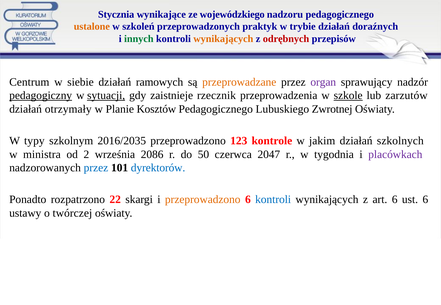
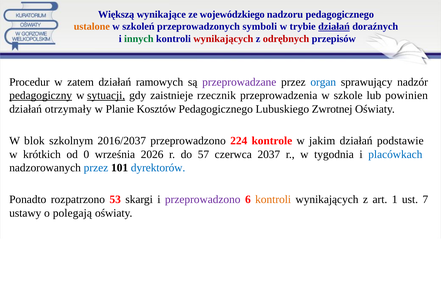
Stycznia: Stycznia -> Większą
praktyk: praktyk -> symboli
działań at (334, 27) underline: none -> present
wynikających at (223, 39) colour: orange -> red
Centrum: Centrum -> Procedur
siebie: siebie -> zatem
przeprowadzane colour: orange -> purple
organ colour: purple -> blue
szkole underline: present -> none
zarzutów: zarzutów -> powinien
typy: typy -> blok
2016/2035: 2016/2035 -> 2016/2037
123: 123 -> 224
szkolnych: szkolnych -> podstawie
ministra: ministra -> krótkich
2: 2 -> 0
2086: 2086 -> 2026
50: 50 -> 57
2047: 2047 -> 2037
placówkach colour: purple -> blue
22: 22 -> 53
przeprowadzono at (203, 200) colour: orange -> purple
kontroli at (273, 200) colour: blue -> orange
art 6: 6 -> 1
ust 6: 6 -> 7
twórczej: twórczej -> polegają
